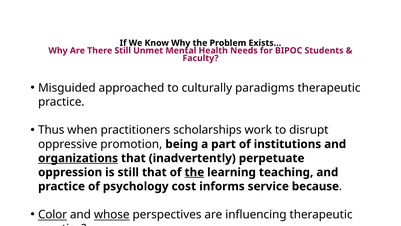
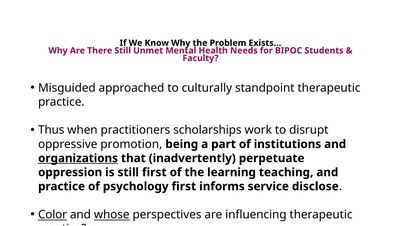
paradigms: paradigms -> standpoint
still that: that -> first
the at (194, 172) underline: present -> none
psychology cost: cost -> first
because: because -> disclose
